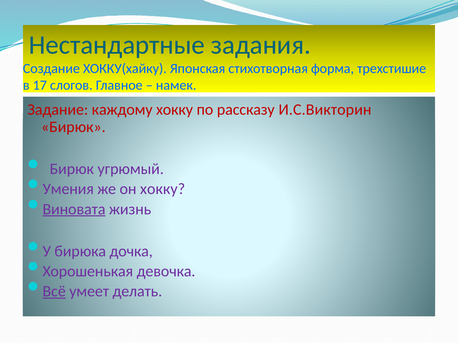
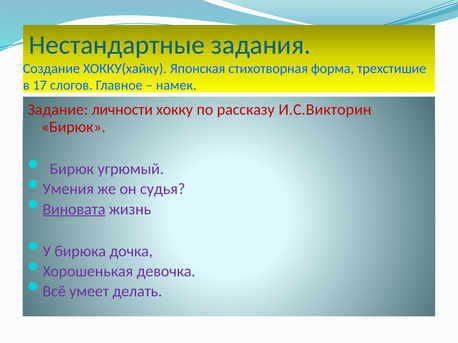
каждому: каждому -> личности
он хокку: хокку -> судья
Всё underline: present -> none
